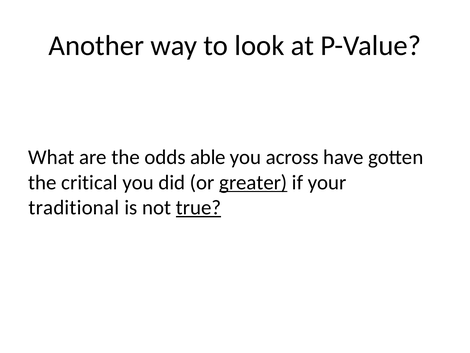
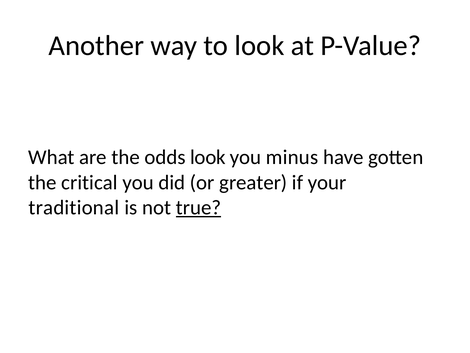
odds able: able -> look
across: across -> minus
greater underline: present -> none
